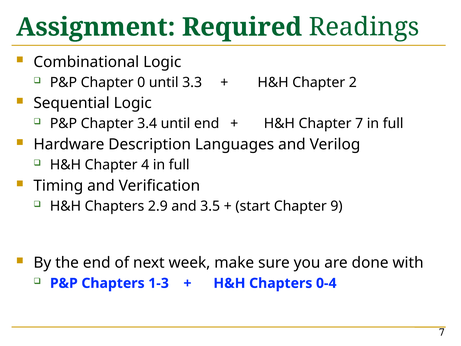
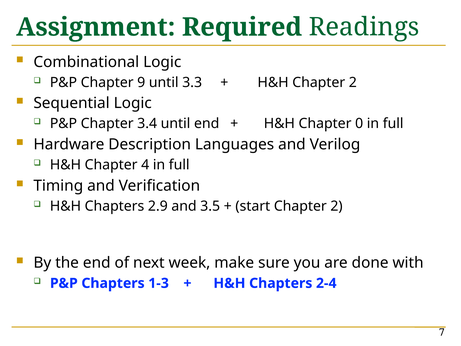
0: 0 -> 9
Chapter 7: 7 -> 0
start Chapter 9: 9 -> 2
0-4: 0-4 -> 2-4
